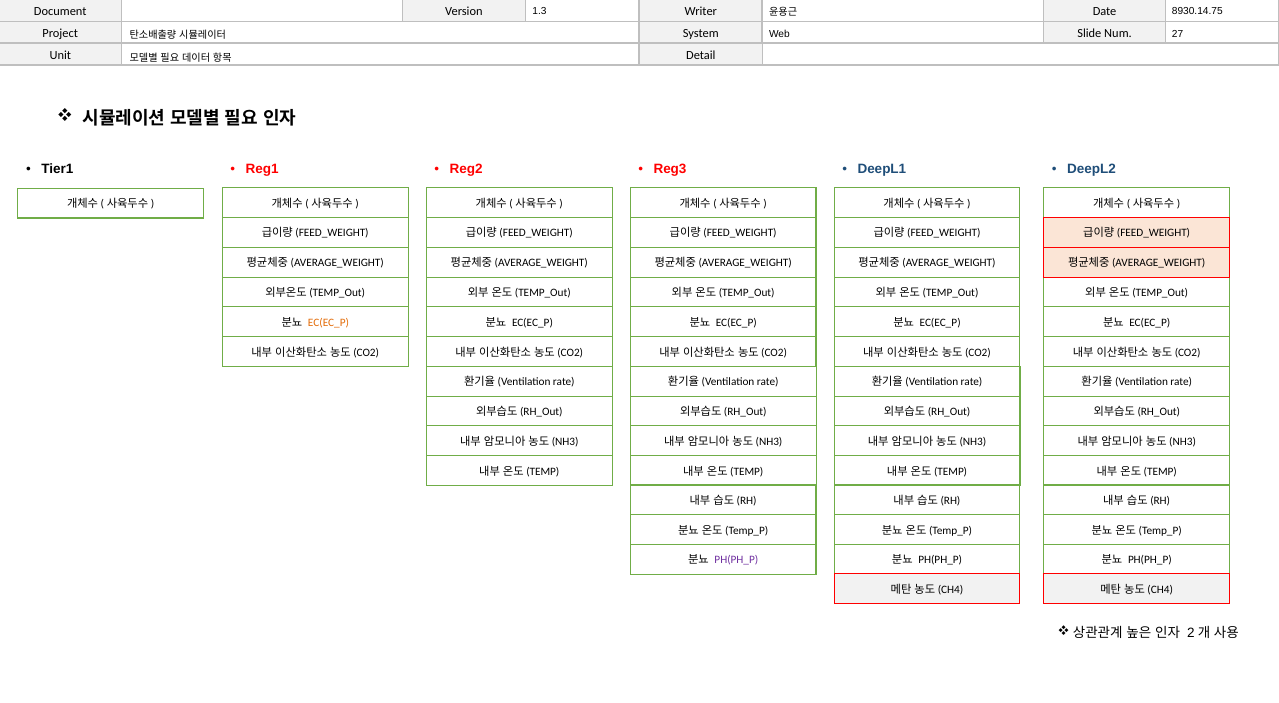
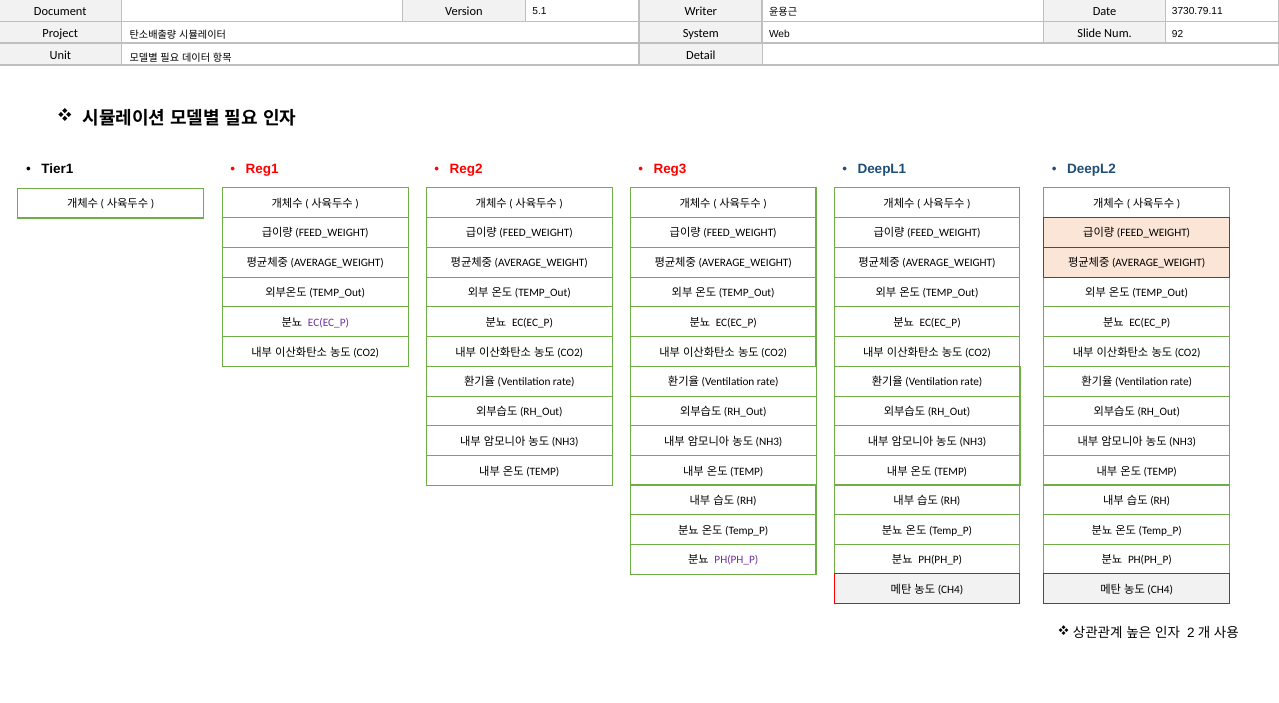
1.3: 1.3 -> 5.1
8930.14.75: 8930.14.75 -> 3730.79.11
27: 27 -> 92
EC(EC_P at (328, 323) colour: orange -> purple
